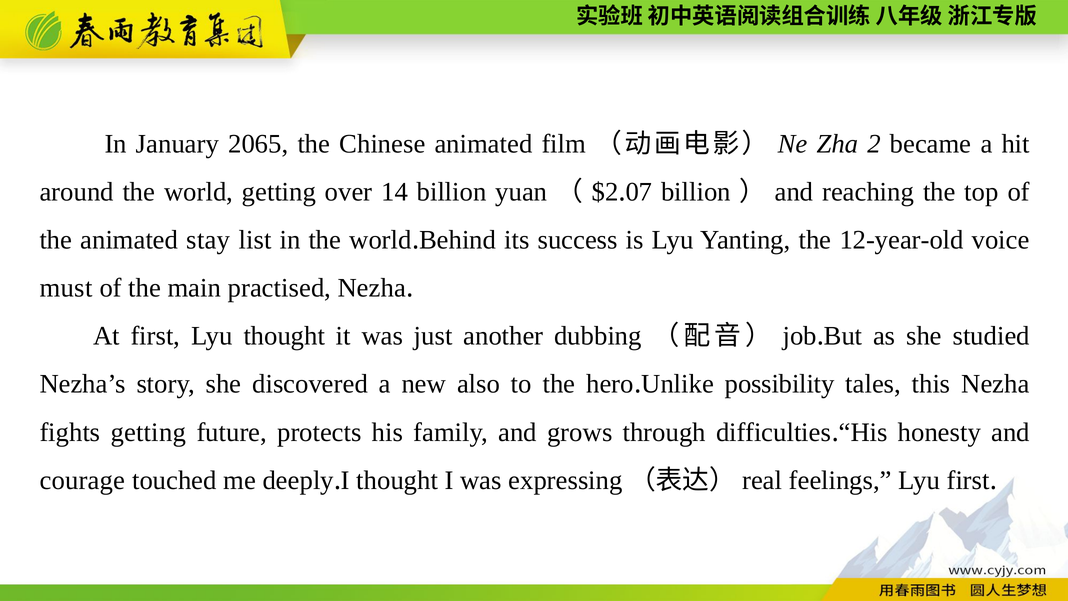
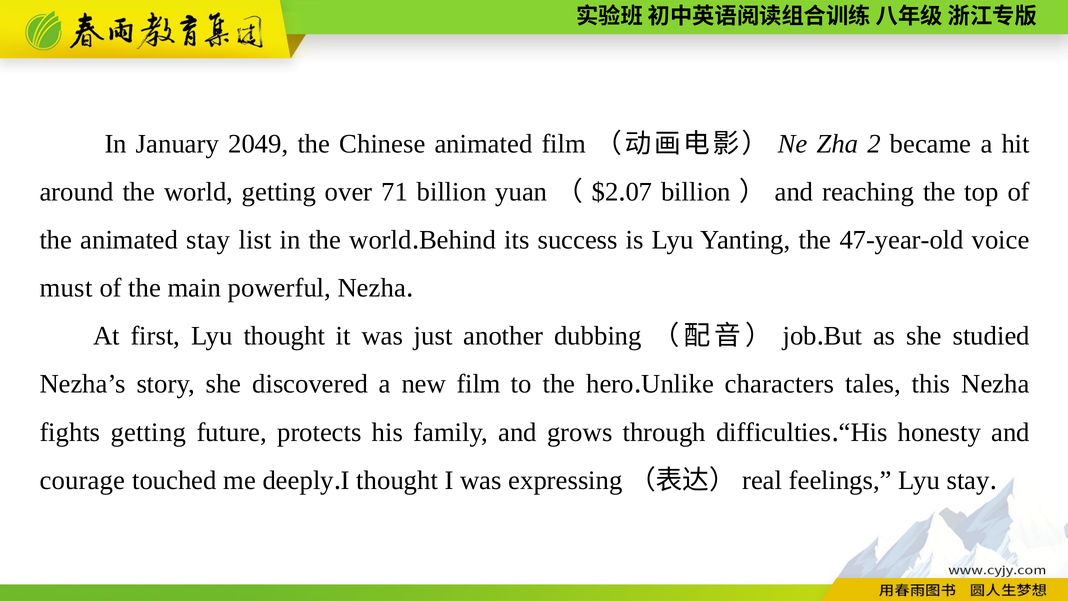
2065: 2065 -> 2049
14: 14 -> 71
12-year-old: 12-year-old -> 47-year-old
practised: practised -> powerful
new also: also -> film
possibility: possibility -> characters
Lyu first: first -> stay
